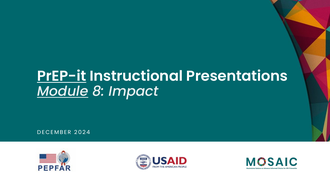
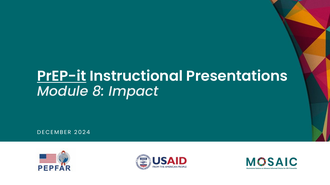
Module underline: present -> none
